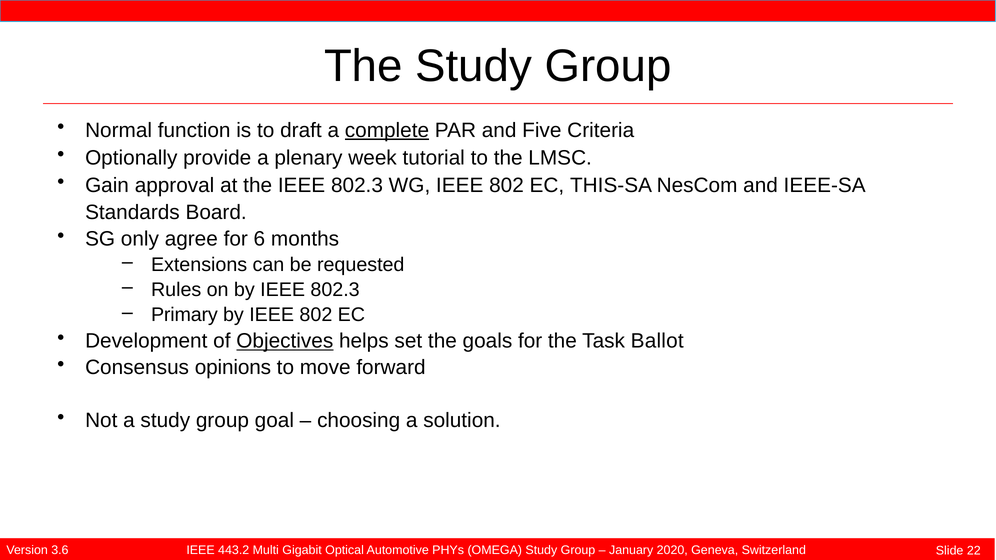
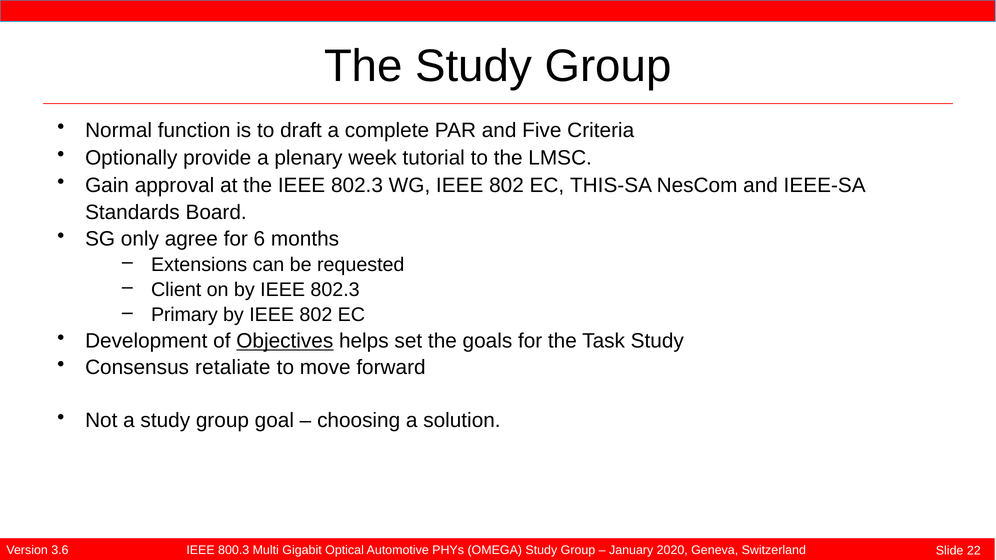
complete underline: present -> none
Rules: Rules -> Client
Task Ballot: Ballot -> Study
opinions: opinions -> retaliate
443.2: 443.2 -> 800.3
